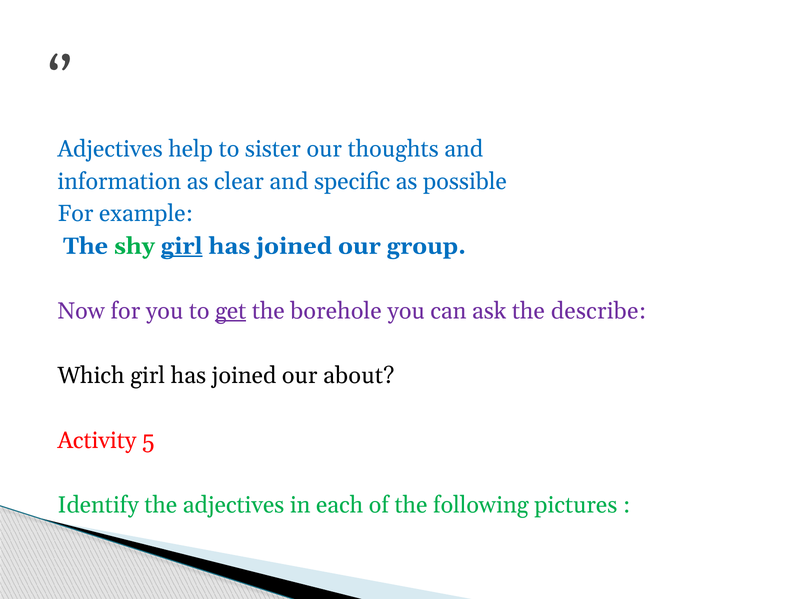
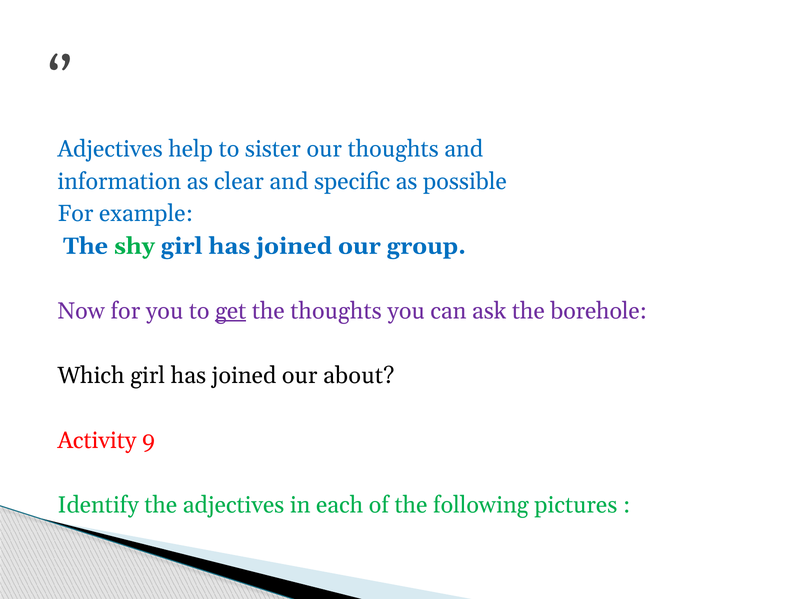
girl at (182, 246) underline: present -> none
the borehole: borehole -> thoughts
describe: describe -> borehole
5: 5 -> 9
